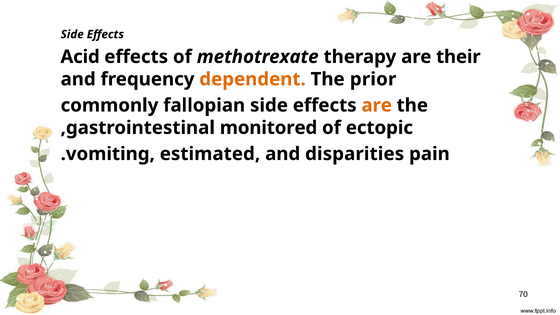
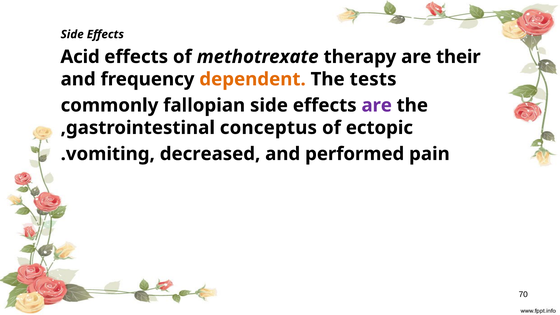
prior: prior -> tests
are at (377, 105) colour: orange -> purple
monitored: monitored -> conceptus
estimated: estimated -> decreased
disparities: disparities -> performed
